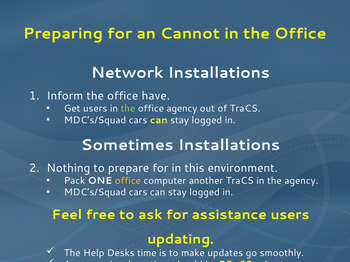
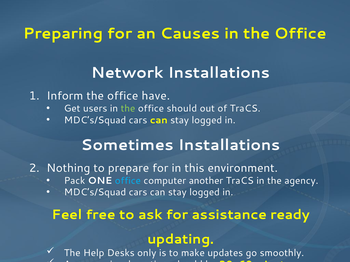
Cannot: Cannot -> Causes
office agency: agency -> should
office at (128, 181) colour: yellow -> light blue
assistance users: users -> ready
time: time -> only
